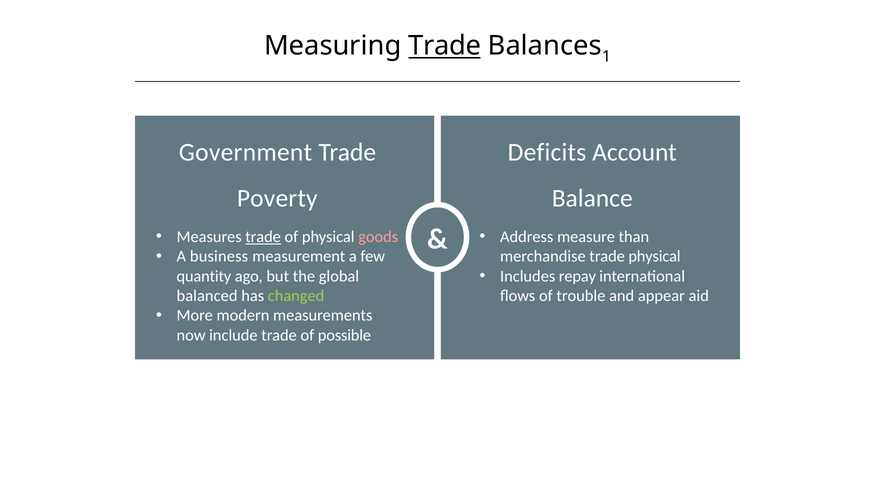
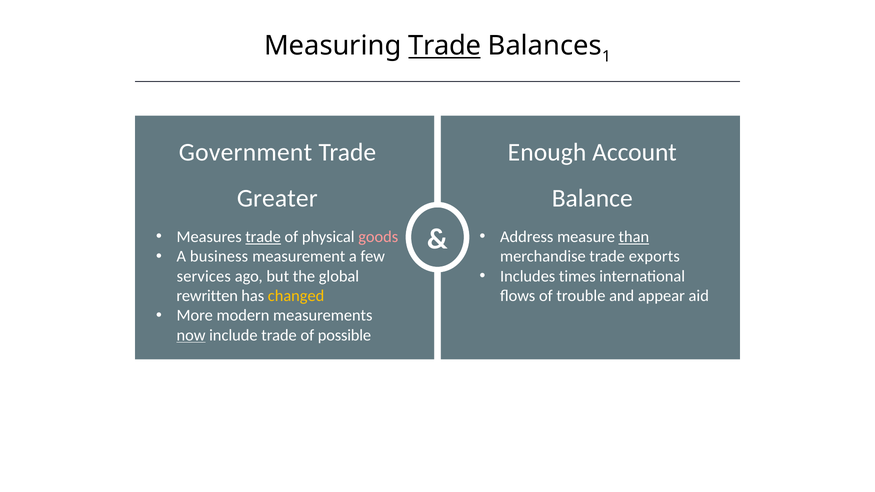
Deficits: Deficits -> Enough
Poverty: Poverty -> Greater
than underline: none -> present
trade physical: physical -> exports
repay: repay -> times
quantity: quantity -> services
balanced: balanced -> rewritten
changed colour: light green -> yellow
now underline: none -> present
